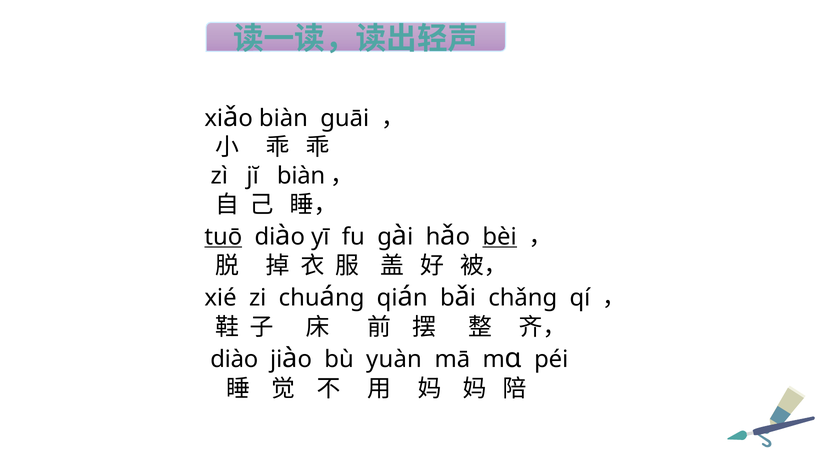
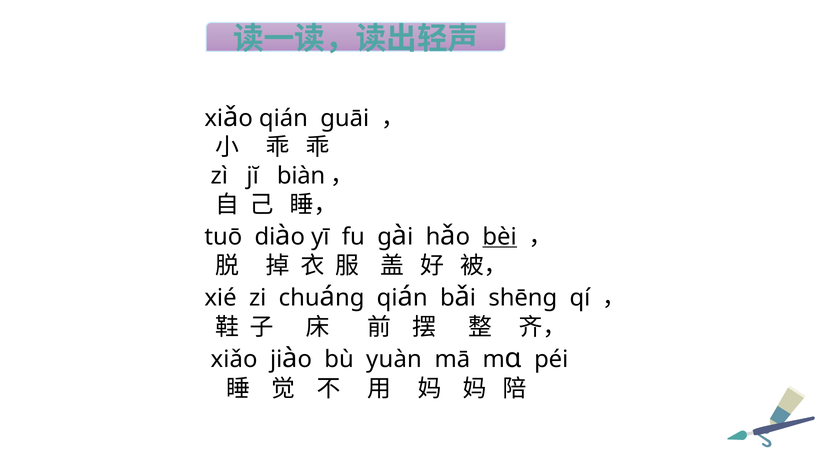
xiǎo biàn: biàn -> qián
tuō underline: present -> none
chǎng: chǎng -> shēng
diào at (234, 360): diào -> xiǎo
